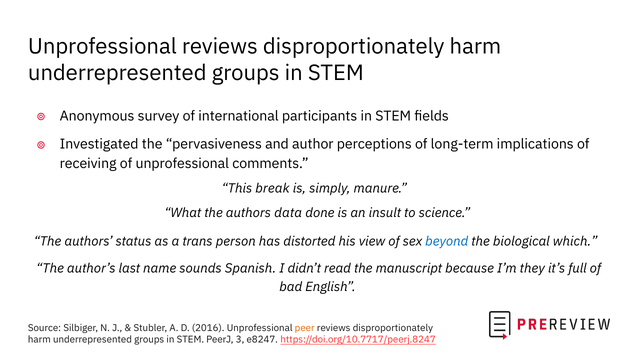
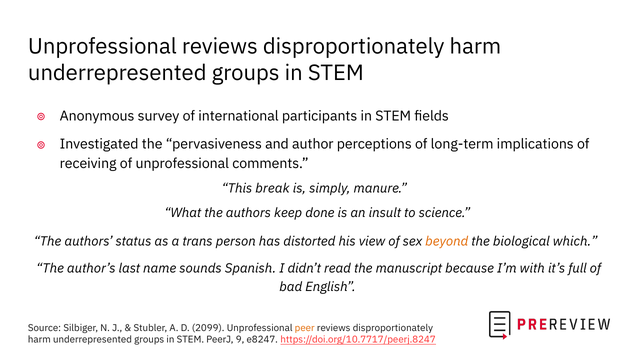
data: data -> keep
beyond colour: blue -> orange
they: they -> with
2016: 2016 -> 2099
3: 3 -> 9
